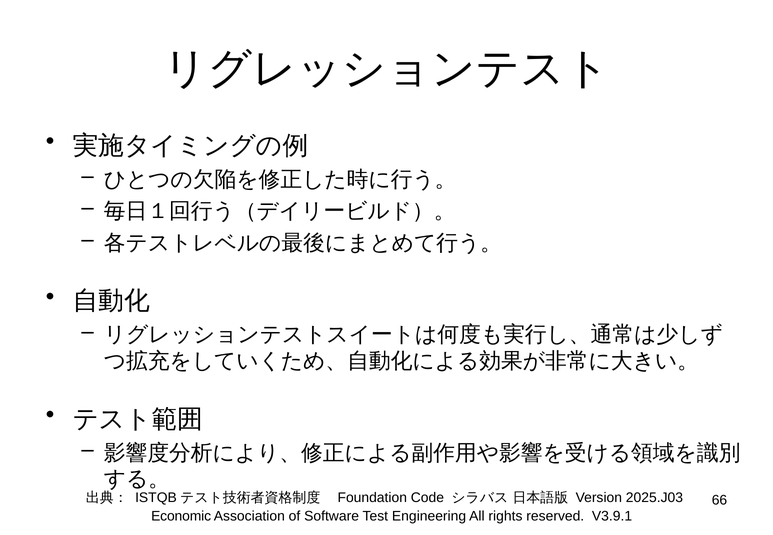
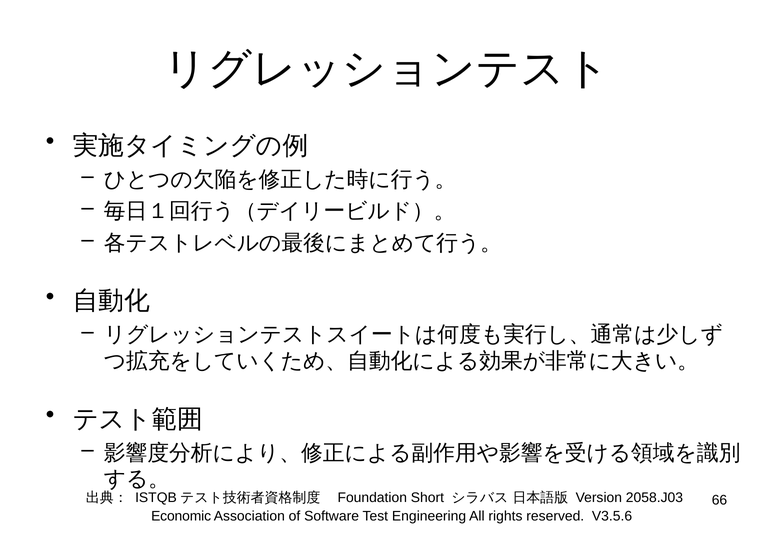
Code: Code -> Short
2025.J03: 2025.J03 -> 2058.J03
V3.9.1: V3.9.1 -> V3.5.6
